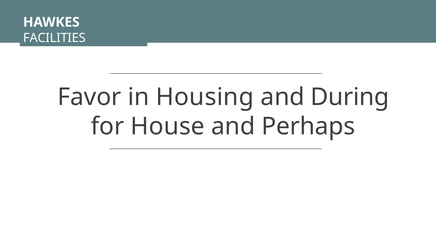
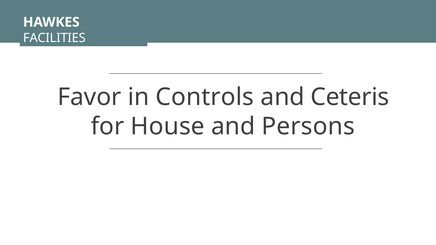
Housing: Housing -> Controls
During: During -> Ceteris
Perhaps: Perhaps -> Persons
